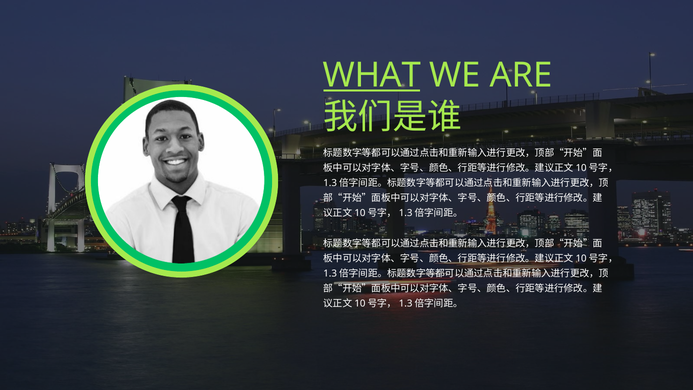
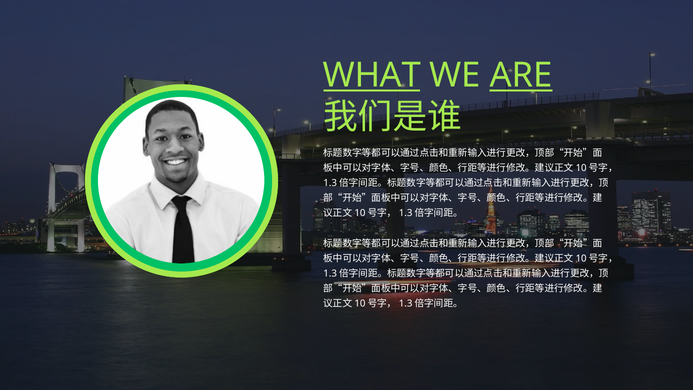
ARE underline: none -> present
